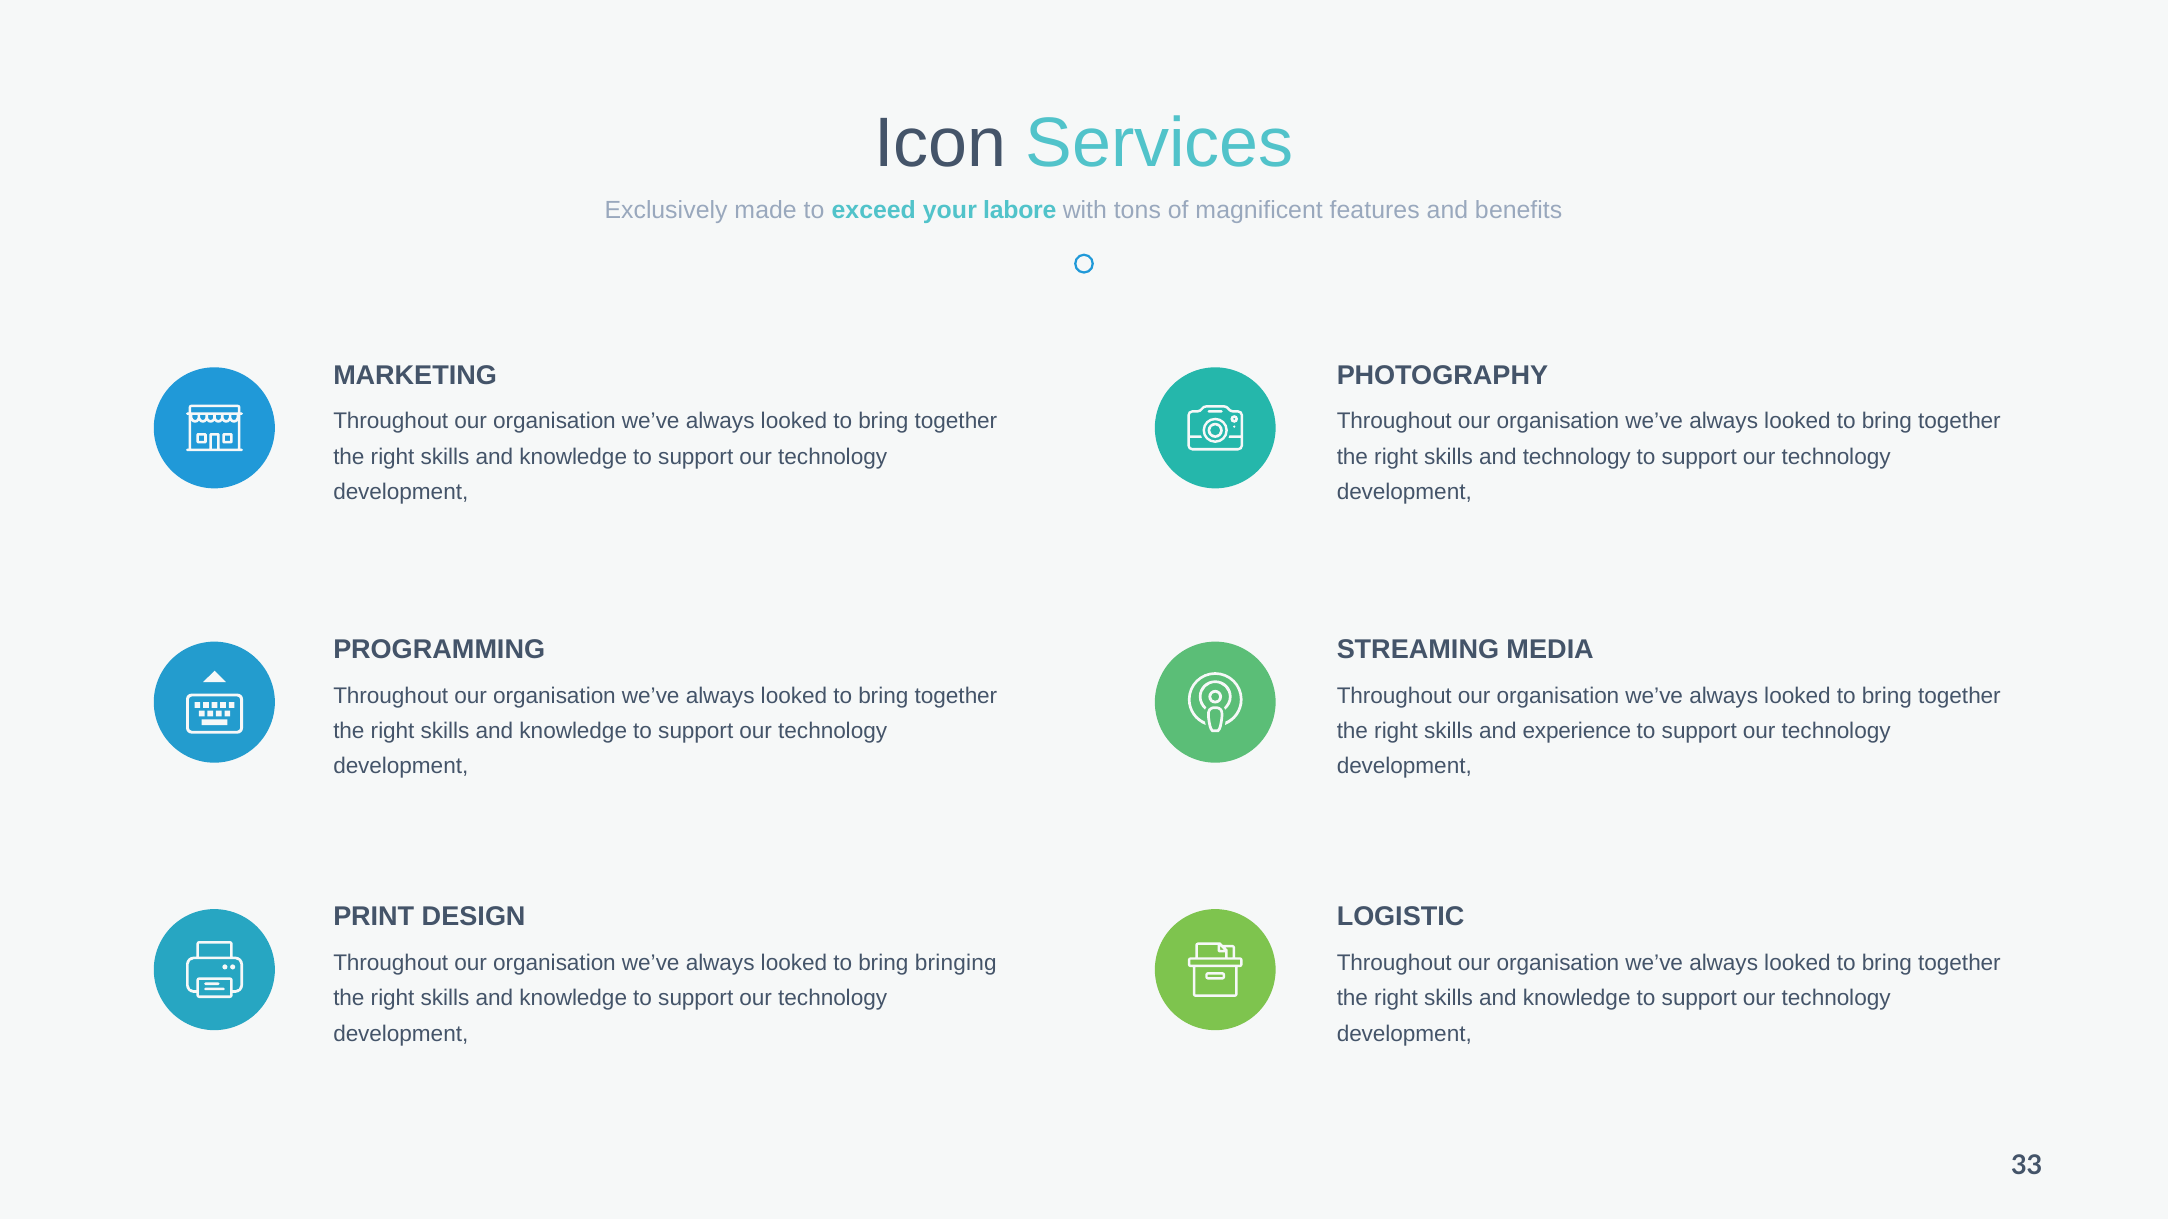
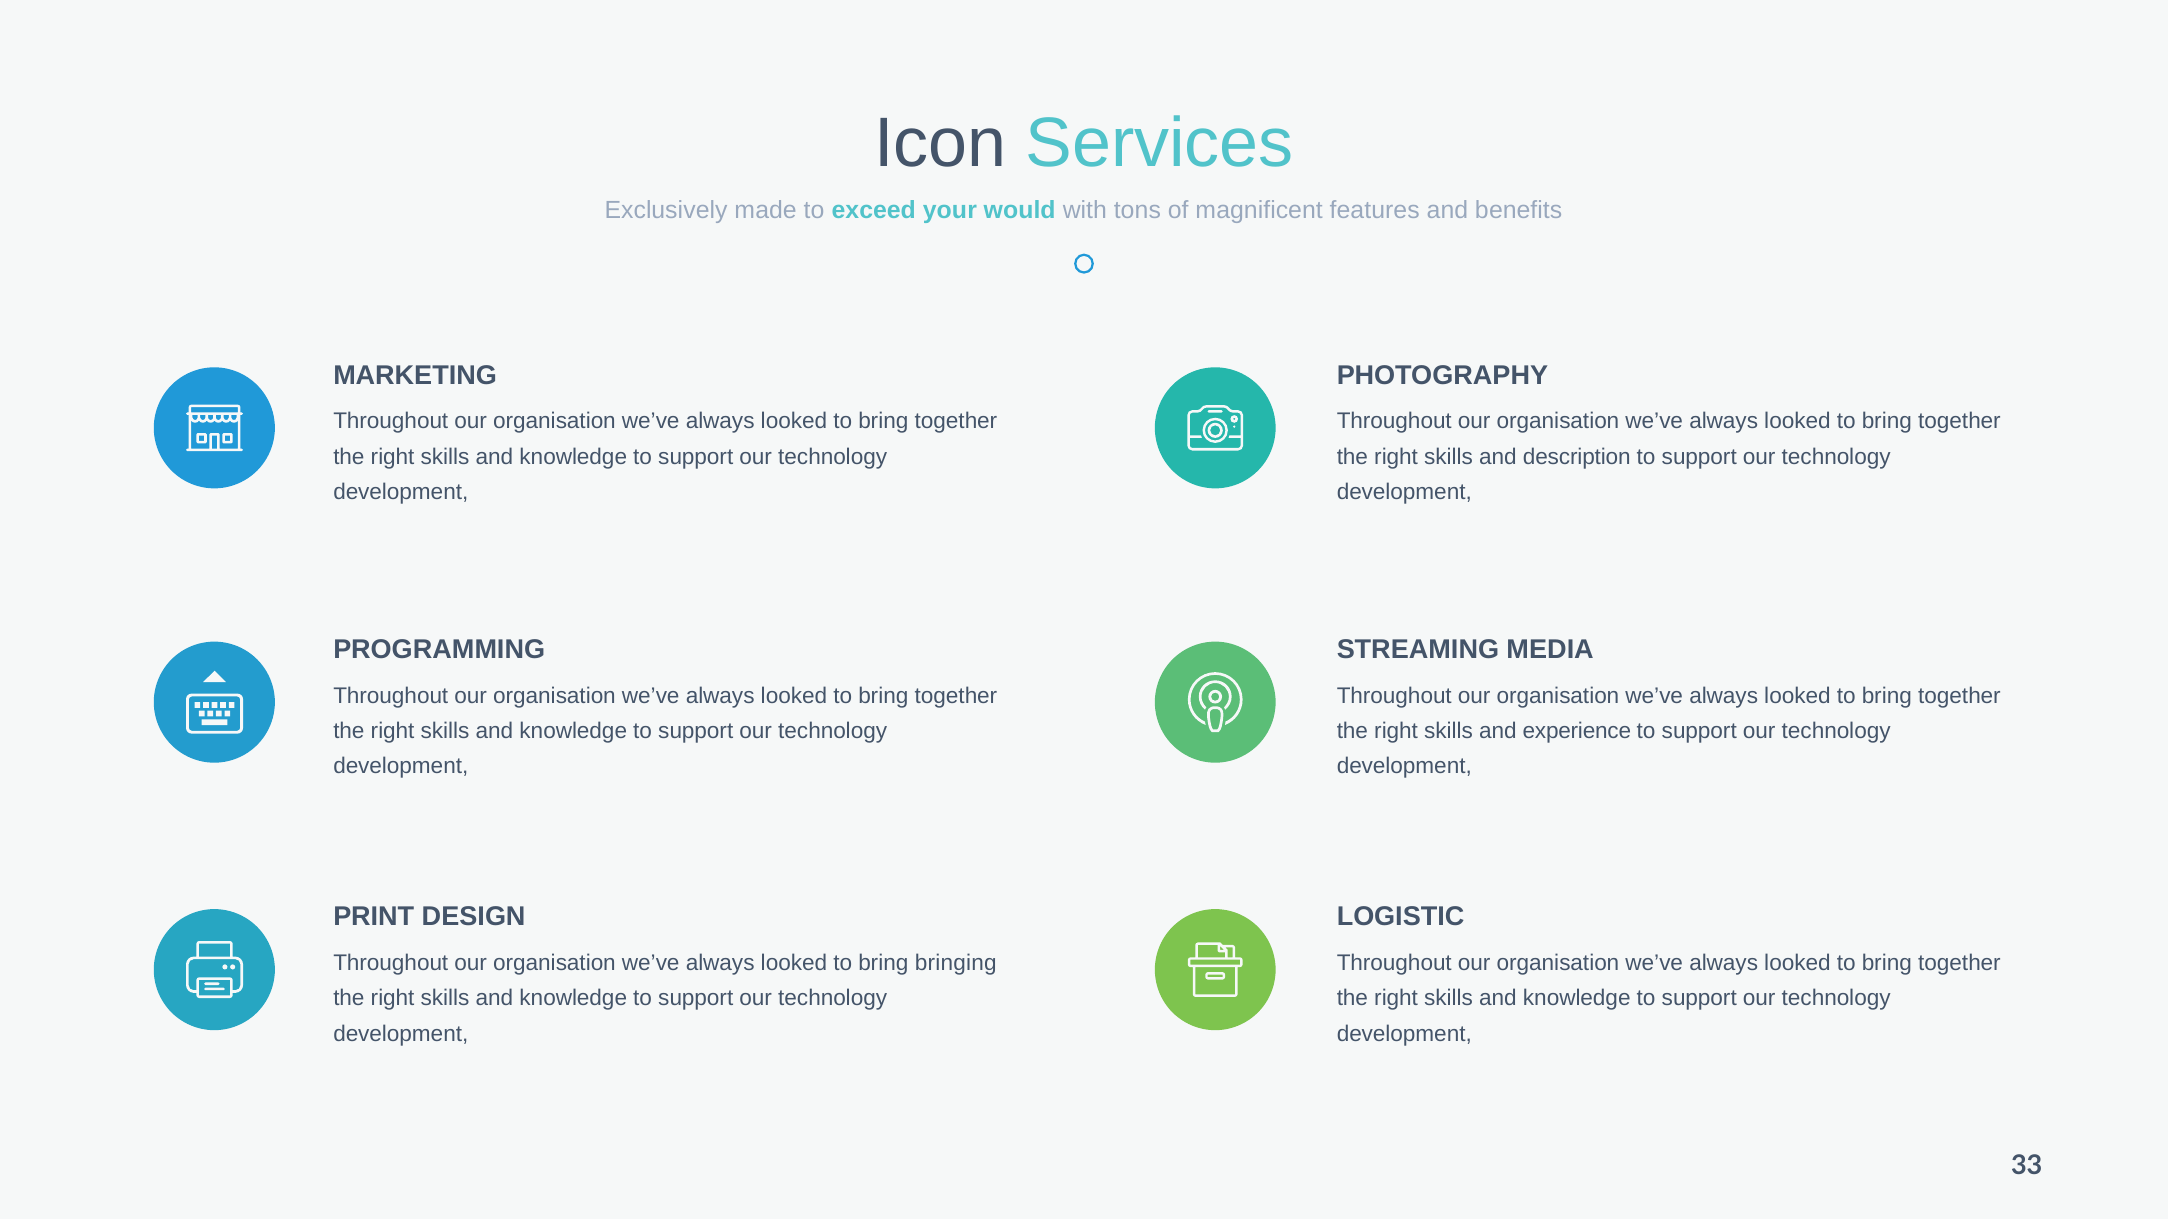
labore: labore -> would
and technology: technology -> description
